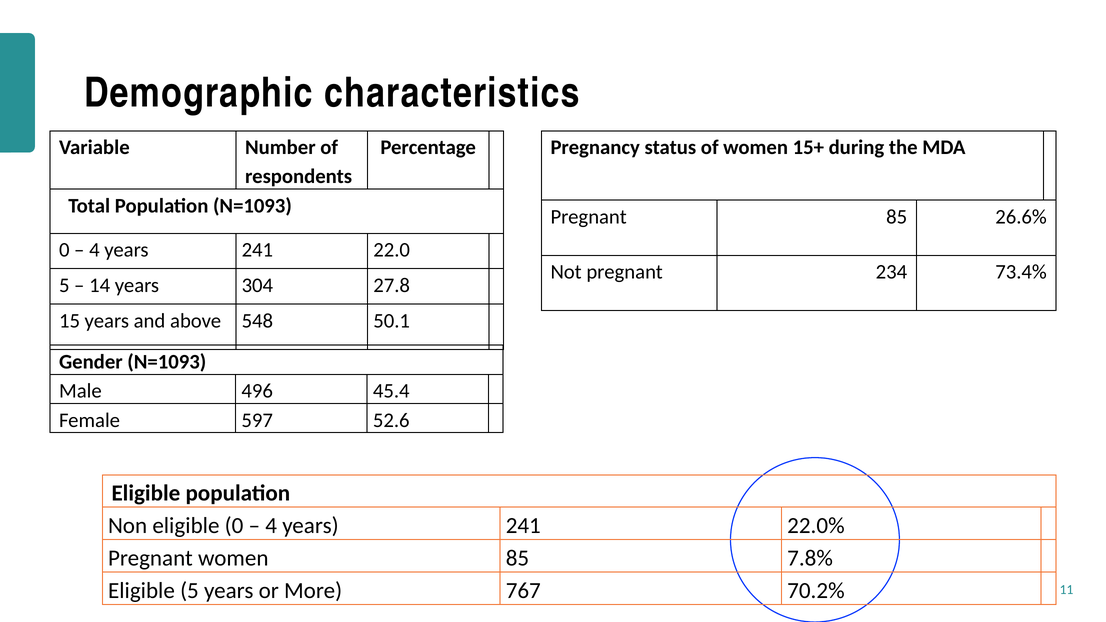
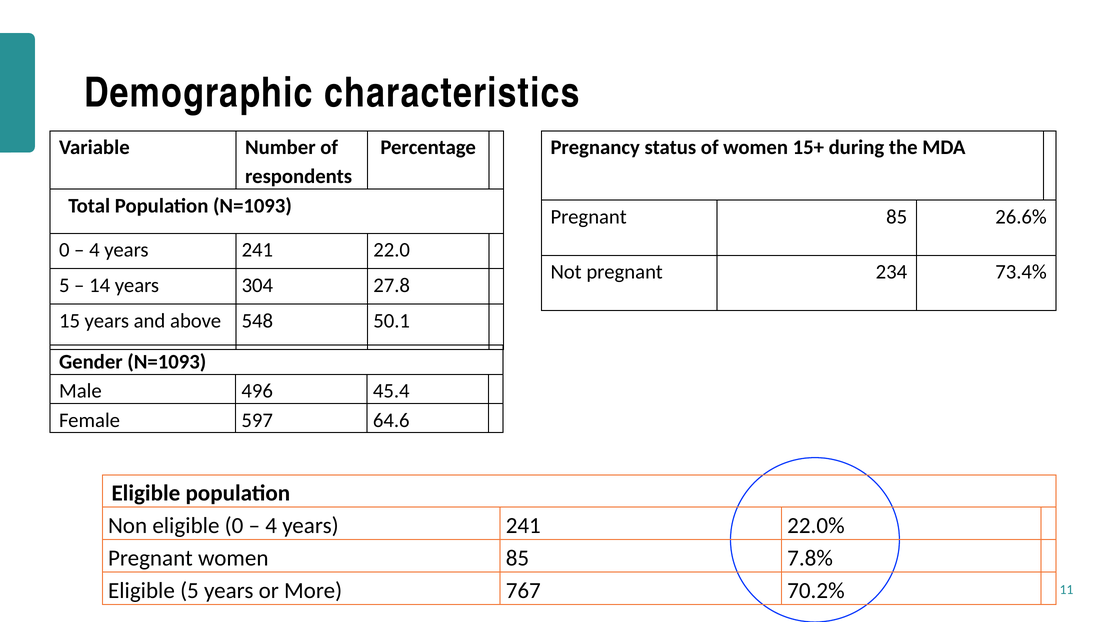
52.6: 52.6 -> 64.6
